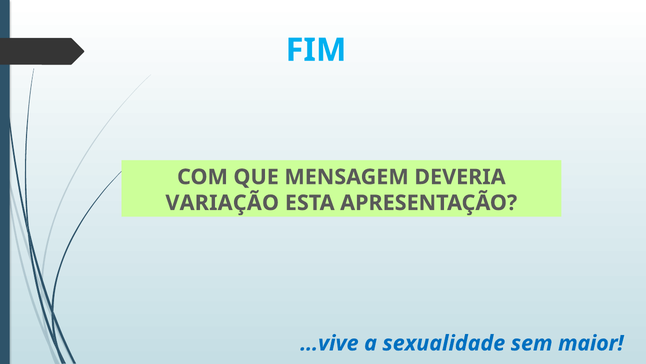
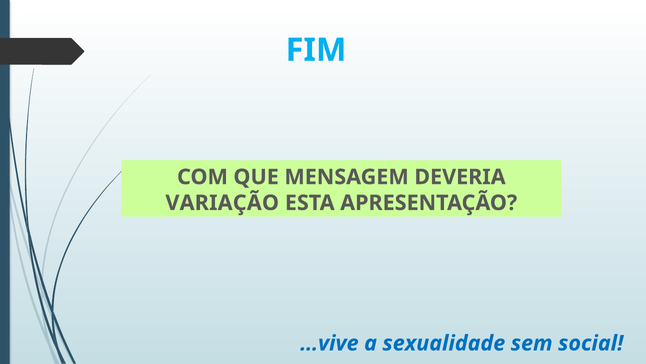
maior: maior -> social
